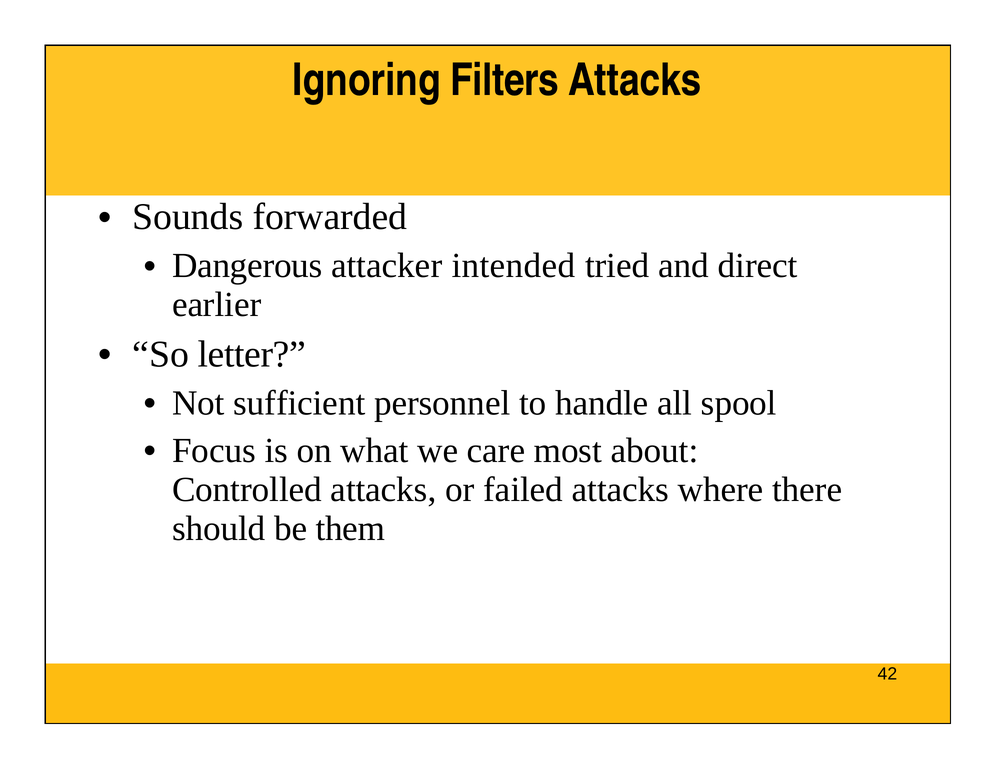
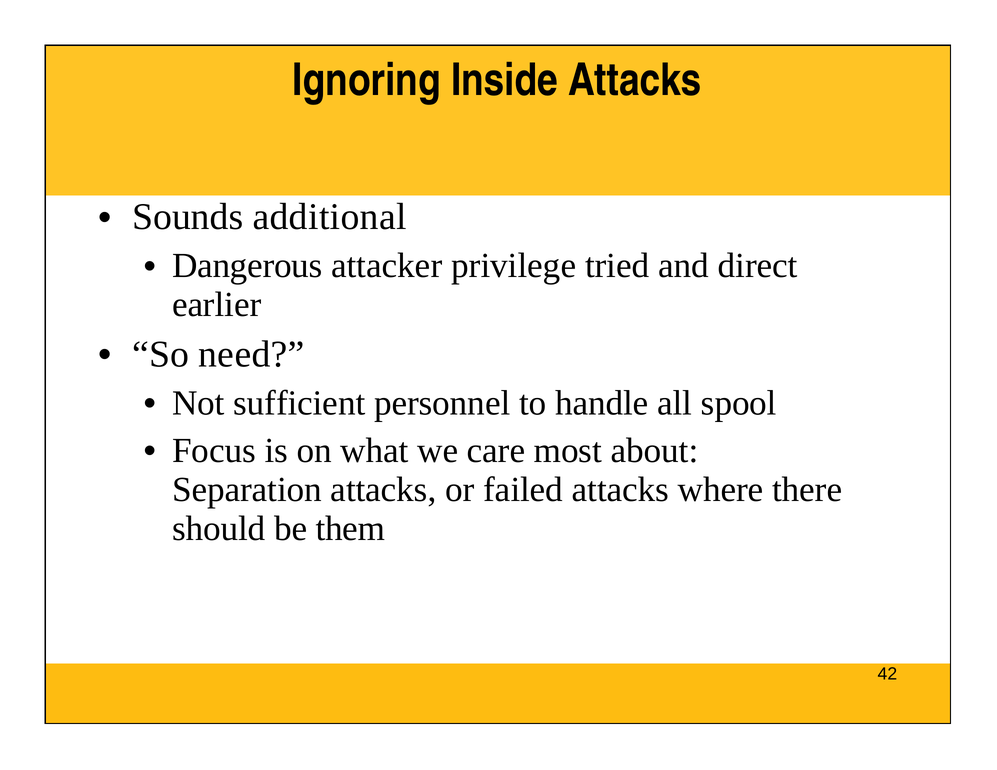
Filters: Filters -> Inside
forwarded: forwarded -> additional
intended: intended -> privilege
letter: letter -> need
Controlled: Controlled -> Separation
